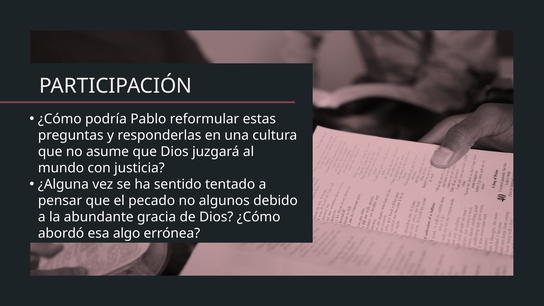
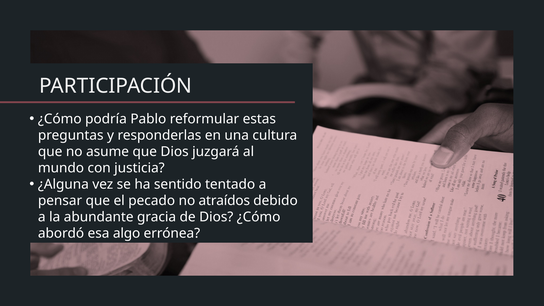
algunos: algunos -> atraídos
